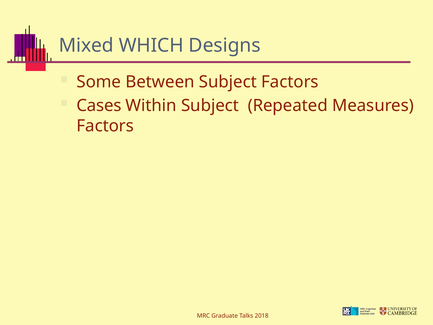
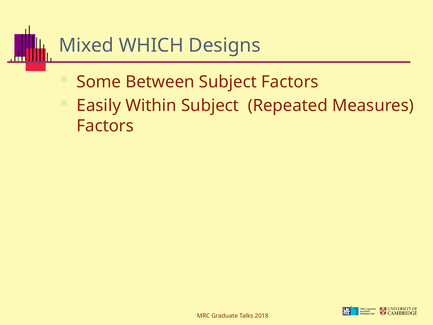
Cases: Cases -> Easily
